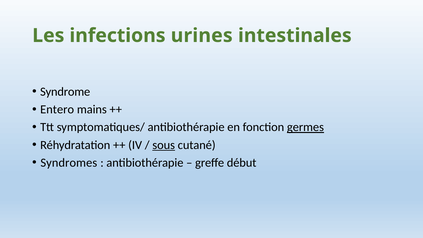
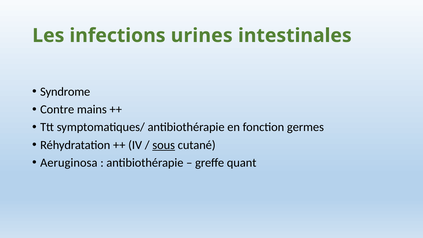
Entero: Entero -> Contre
germes underline: present -> none
Syndromes: Syndromes -> Aeruginosa
début: début -> quant
